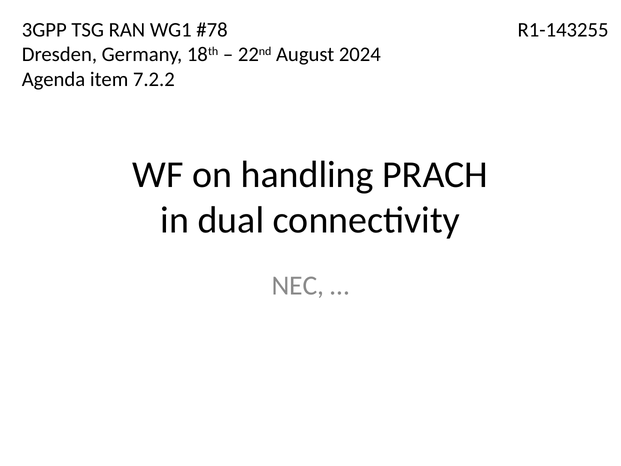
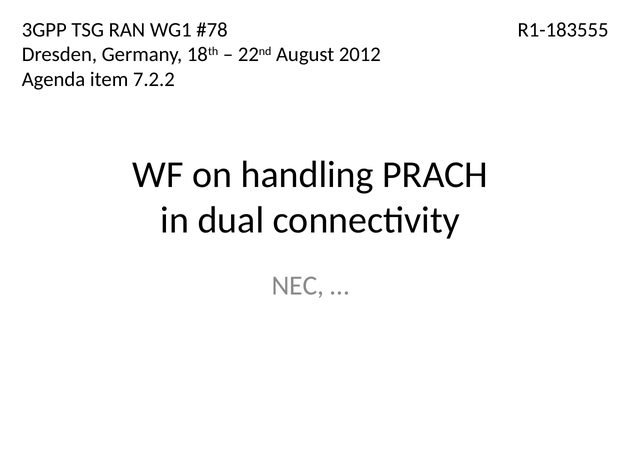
R1-143255: R1-143255 -> R1-183555
2024: 2024 -> 2012
